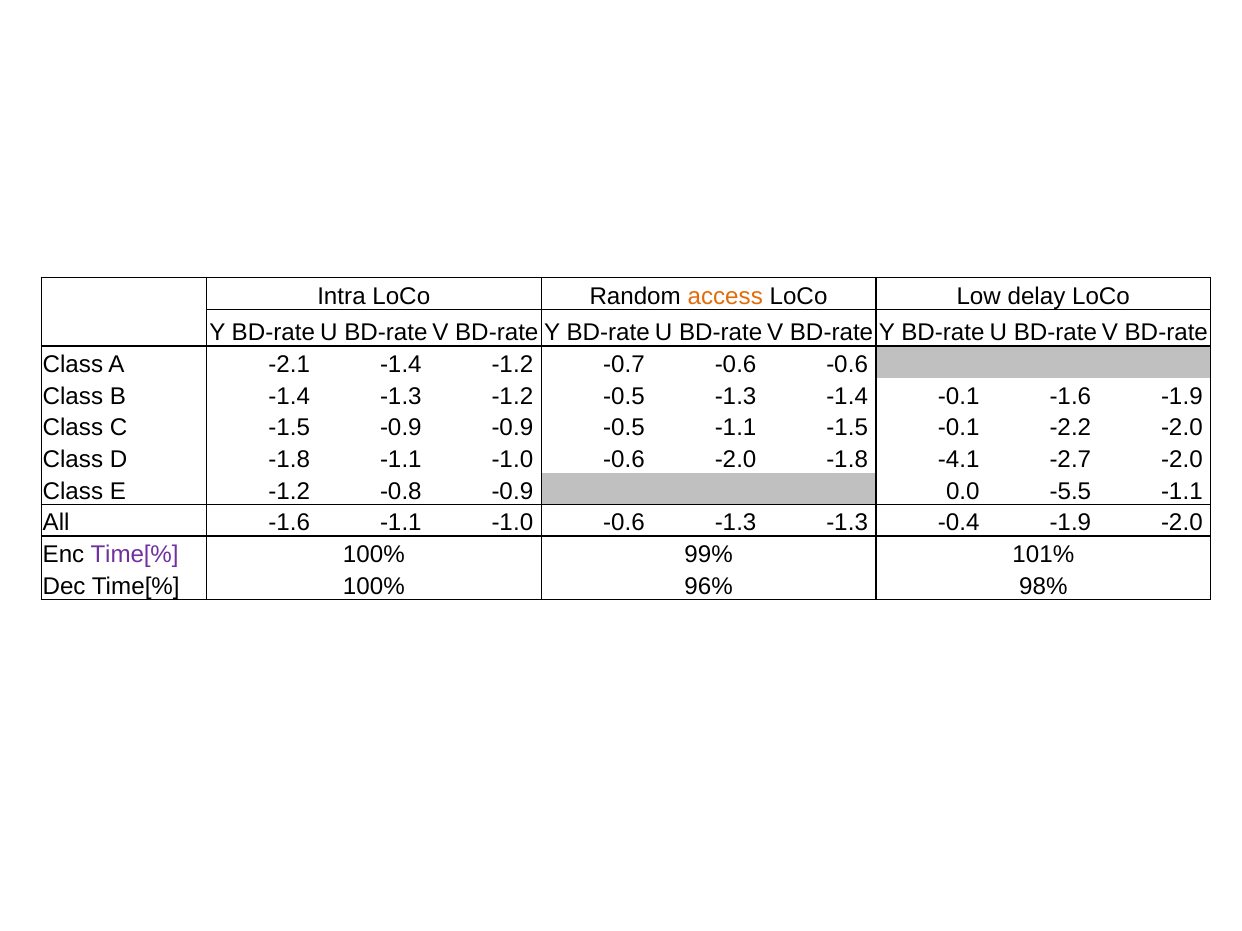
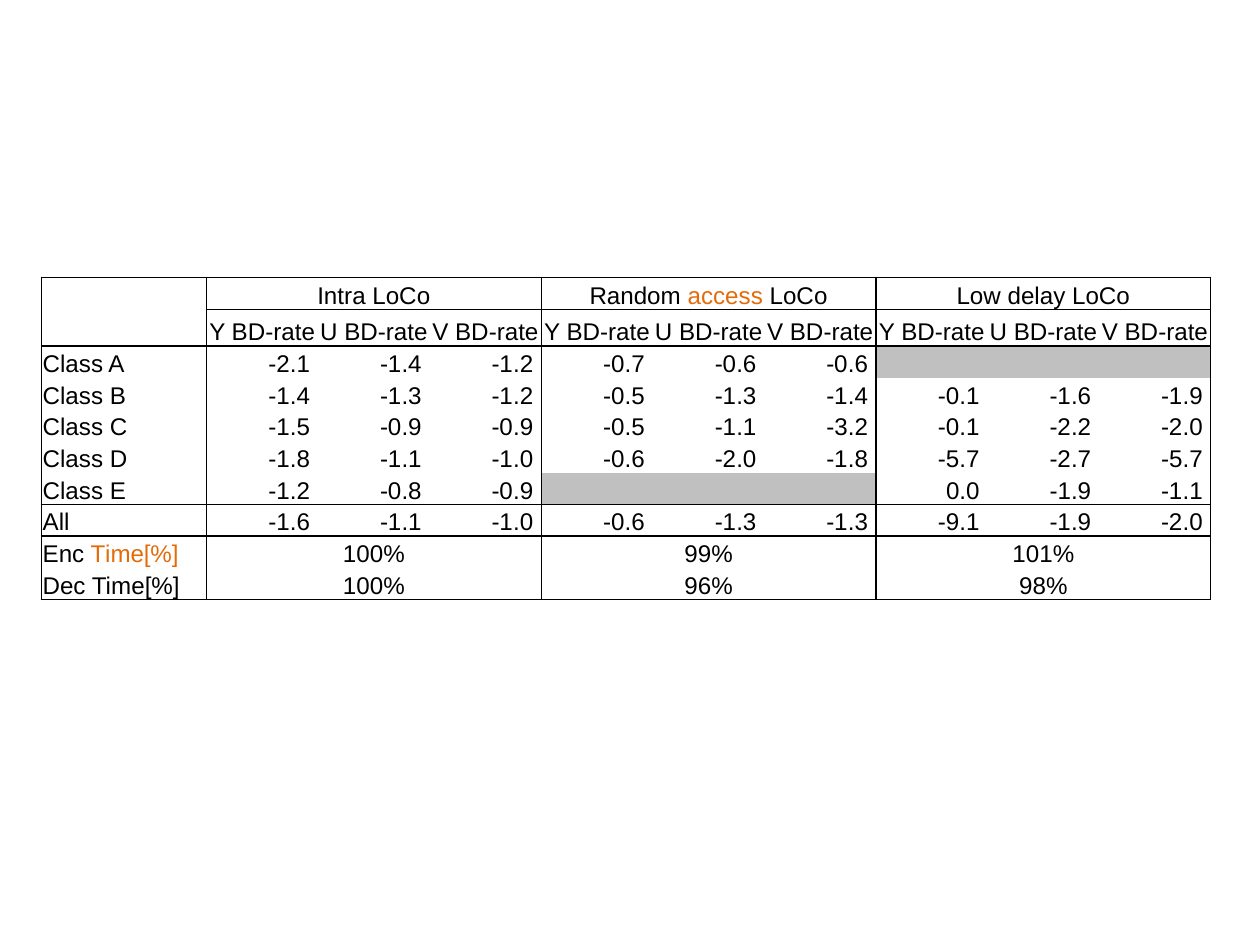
-1.1 -1.5: -1.5 -> -3.2
-1.8 -4.1: -4.1 -> -5.7
-2.7 -2.0: -2.0 -> -5.7
0.0 -5.5: -5.5 -> -1.9
-0.4: -0.4 -> -9.1
Time[% at (135, 555) colour: purple -> orange
